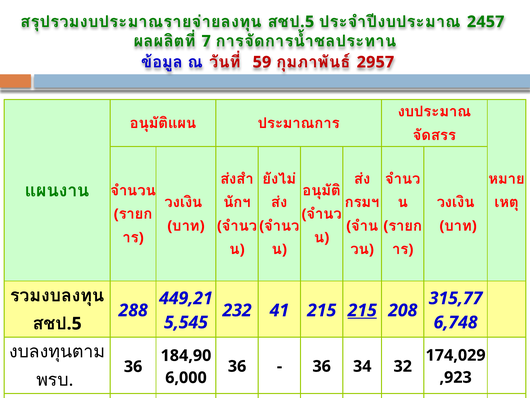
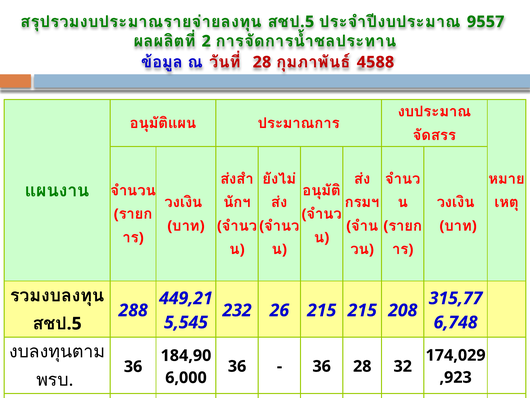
2457: 2457 -> 9557
7: 7 -> 2
59 at (262, 62): 59 -> 28
2957: 2957 -> 4588
41: 41 -> 26
215 at (362, 310) underline: present -> none
36 34: 34 -> 28
